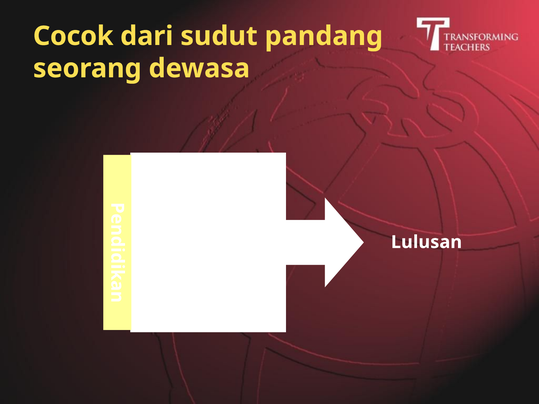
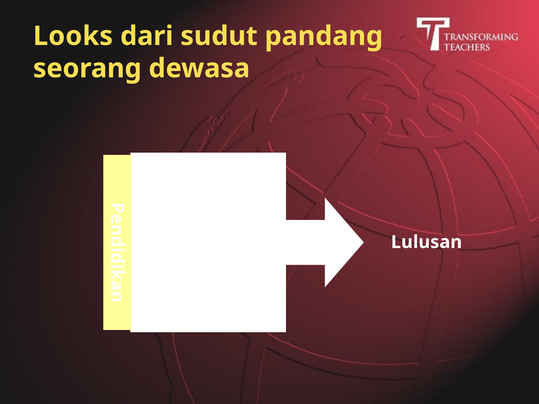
Cocok: Cocok -> Looks
